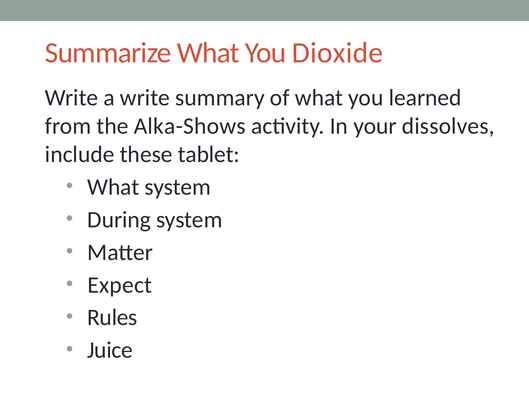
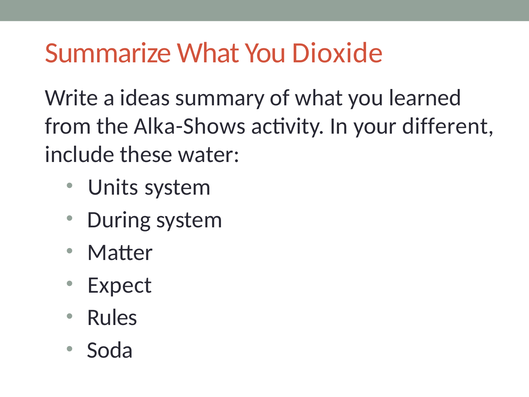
a write: write -> ideas
dissolves: dissolves -> different
tablet: tablet -> water
What at (113, 187): What -> Units
Juice: Juice -> Soda
